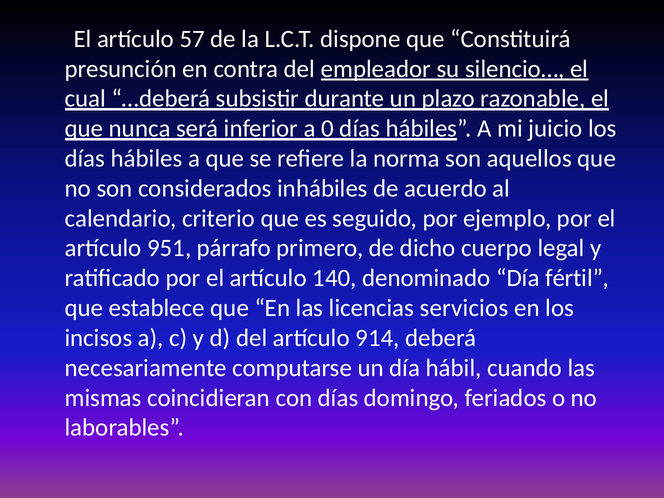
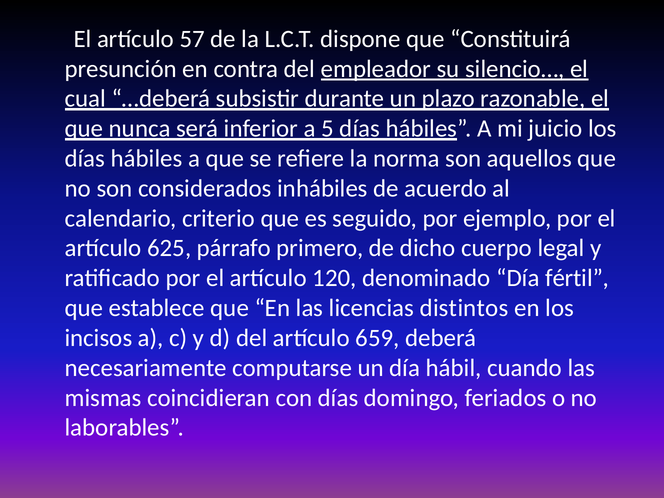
0: 0 -> 5
951: 951 -> 625
140: 140 -> 120
servicios: servicios -> distintos
914: 914 -> 659
